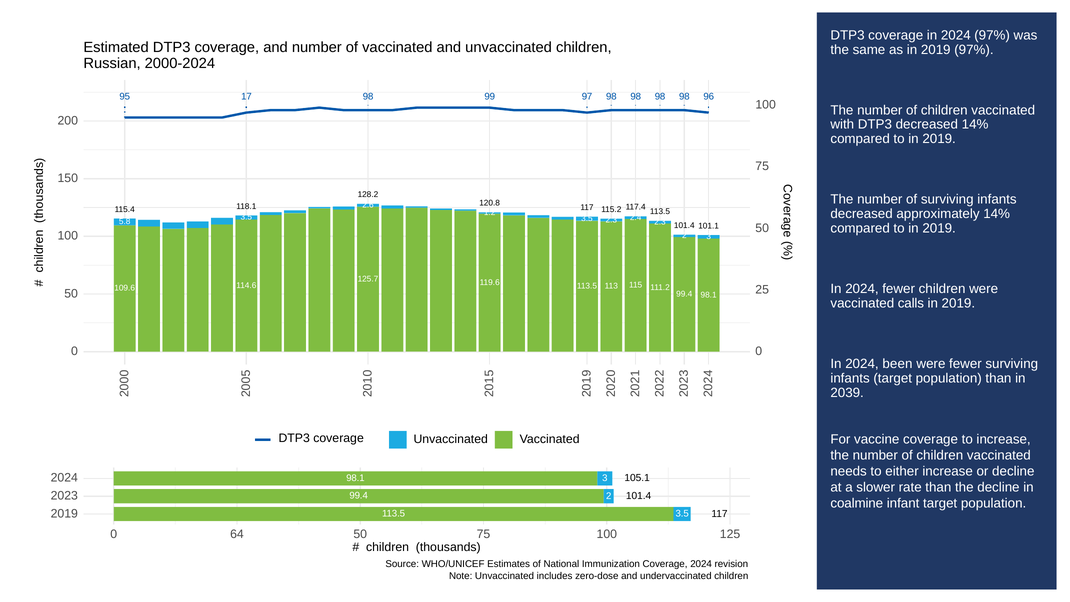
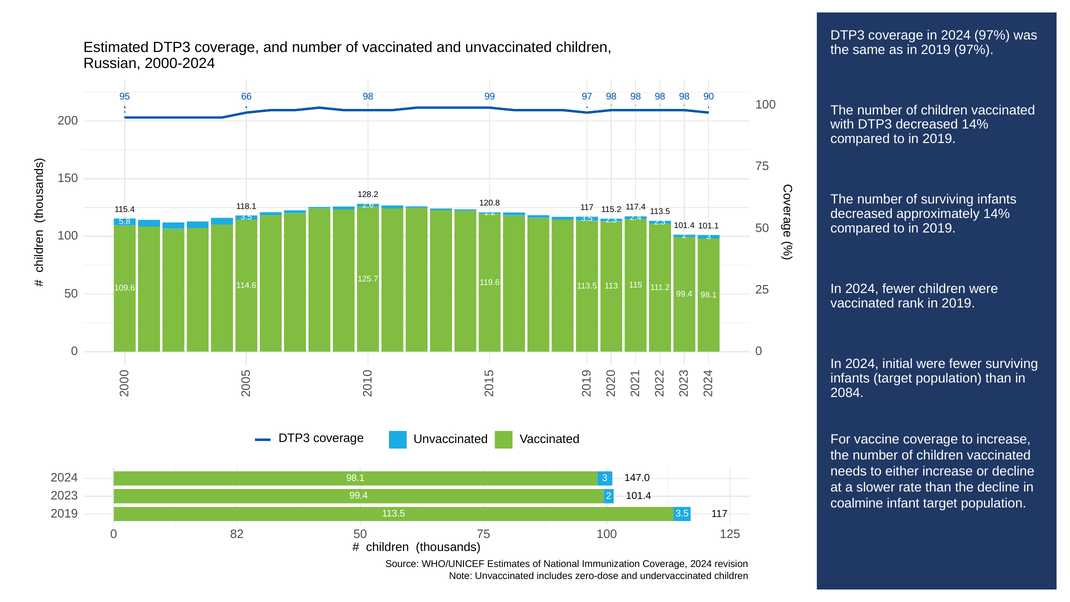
17: 17 -> 66
96: 96 -> 90
calls: calls -> rank
been: been -> initial
2039: 2039 -> 2084
105.1: 105.1 -> 147.0
64: 64 -> 82
